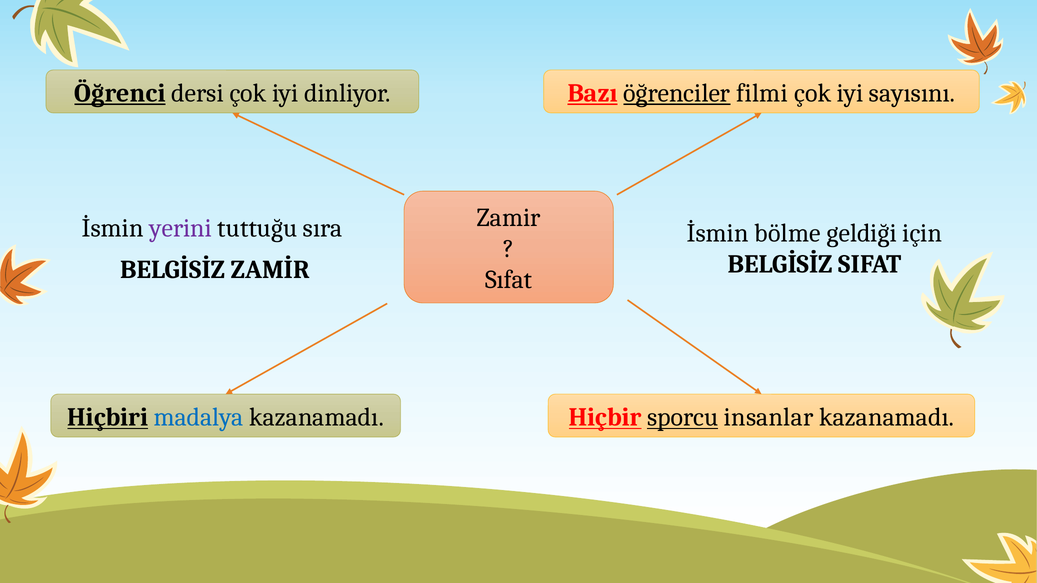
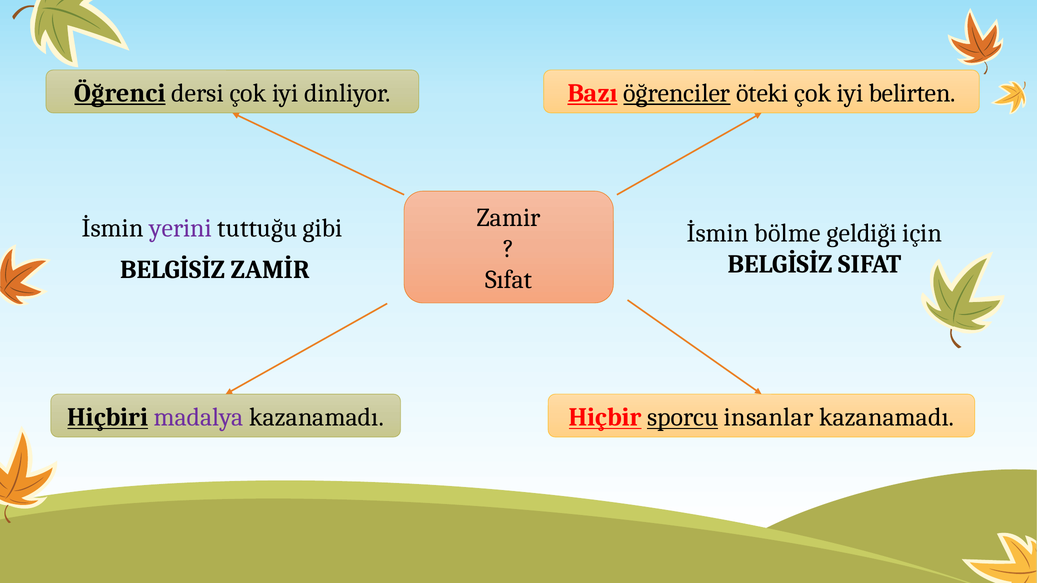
filmi: filmi -> öteki
sayısını: sayısını -> belirten
sıra: sıra -> gibi
madalya colour: blue -> purple
